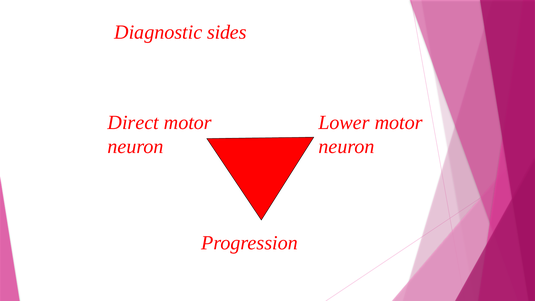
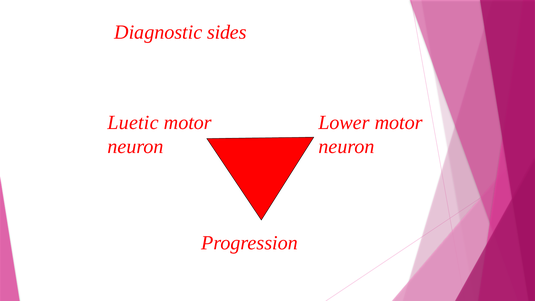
Direct: Direct -> Luetic
